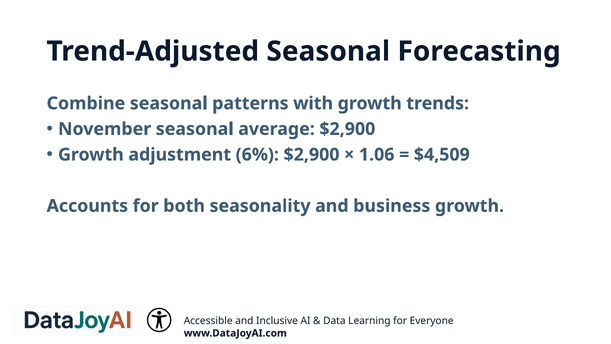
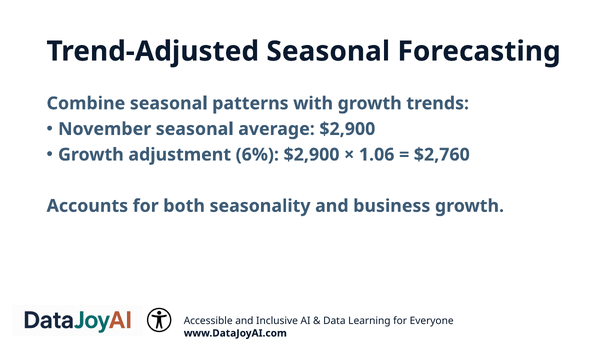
$4,509: $4,509 -> $2,760
